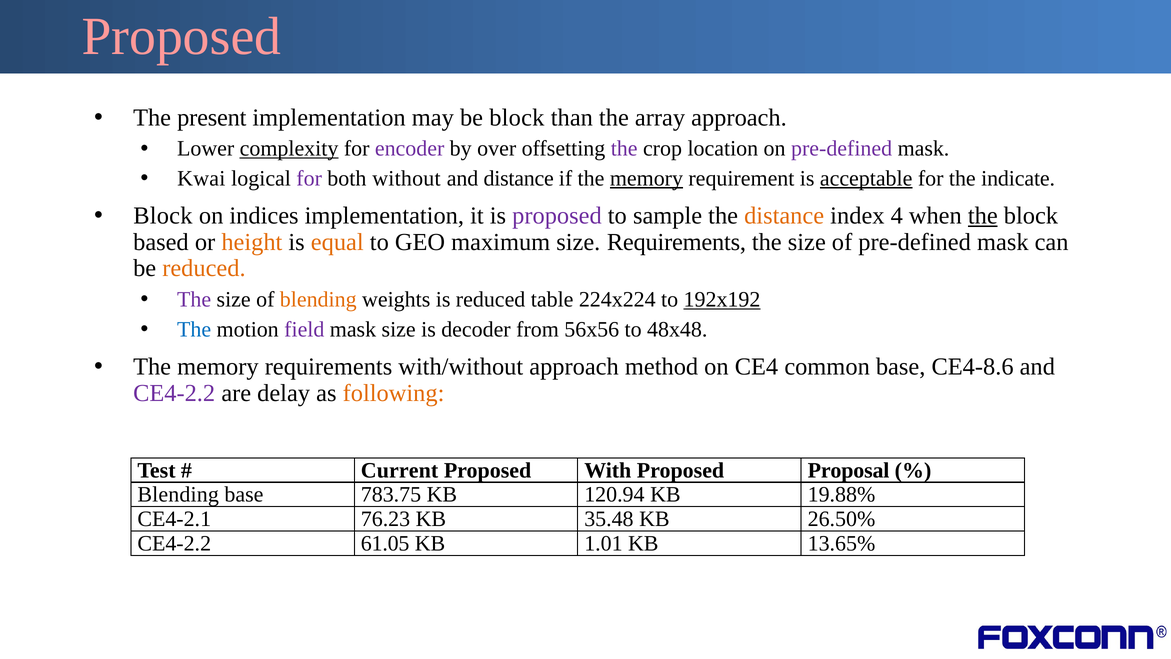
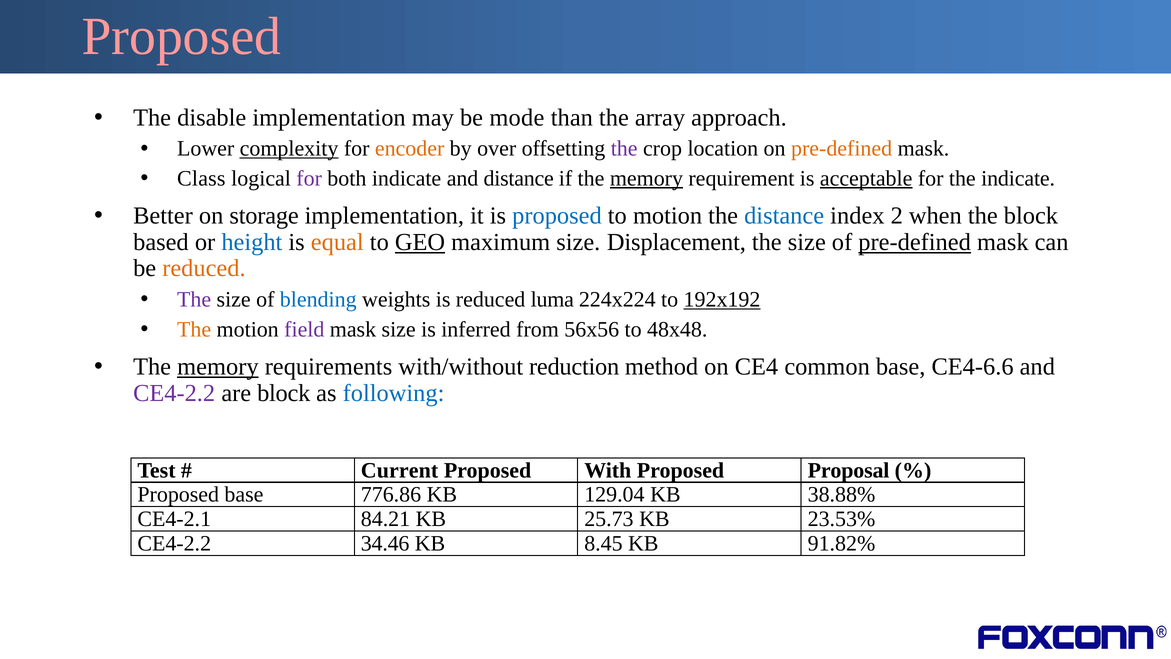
present: present -> disable
be block: block -> mode
encoder colour: purple -> orange
pre-defined at (842, 149) colour: purple -> orange
Kwai: Kwai -> Class
both without: without -> indicate
Block at (163, 216): Block -> Better
indices: indices -> storage
proposed at (557, 216) colour: purple -> blue
to sample: sample -> motion
distance at (784, 216) colour: orange -> blue
4: 4 -> 2
the at (983, 216) underline: present -> none
height colour: orange -> blue
GEO underline: none -> present
size Requirements: Requirements -> Displacement
pre-defined at (915, 242) underline: none -> present
blending at (318, 299) colour: orange -> blue
table: table -> luma
The at (194, 329) colour: blue -> orange
decoder: decoder -> inferred
memory at (218, 366) underline: none -> present
with/without approach: approach -> reduction
CE4-8.6: CE4-8.6 -> CE4-6.6
are delay: delay -> block
following colour: orange -> blue
Blending at (178, 494): Blending -> Proposed
783.75: 783.75 -> 776.86
120.94: 120.94 -> 129.04
19.88%: 19.88% -> 38.88%
76.23: 76.23 -> 84.21
35.48: 35.48 -> 25.73
26.50%: 26.50% -> 23.53%
61.05: 61.05 -> 34.46
1.01: 1.01 -> 8.45
13.65%: 13.65% -> 91.82%
